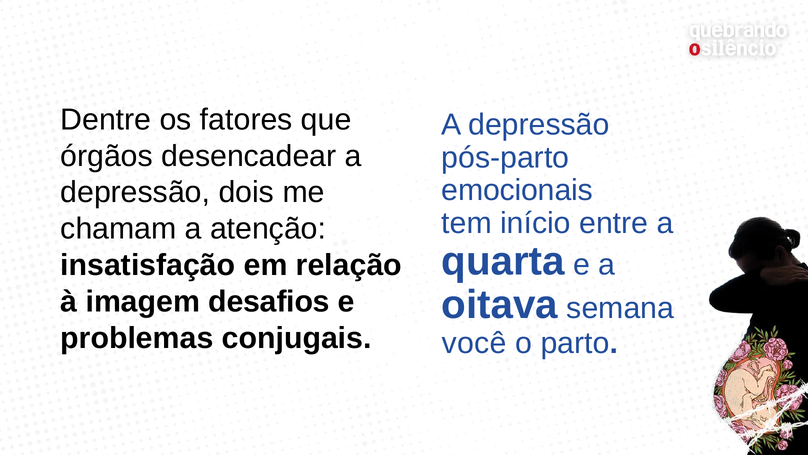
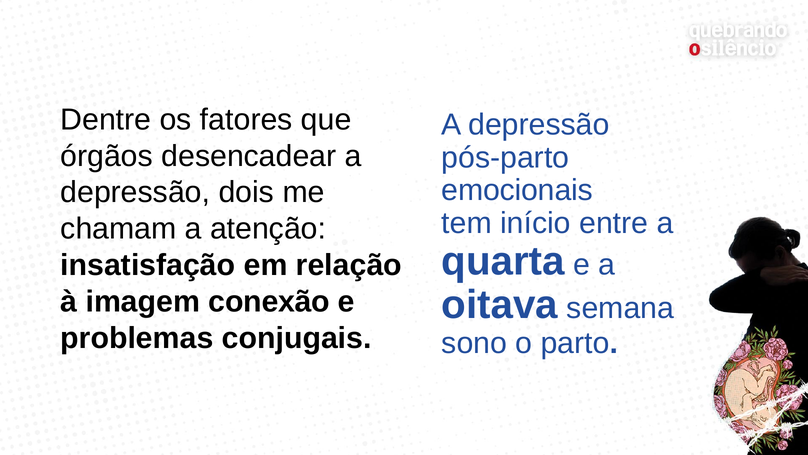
desafios: desafios -> conexão
você: você -> sono
